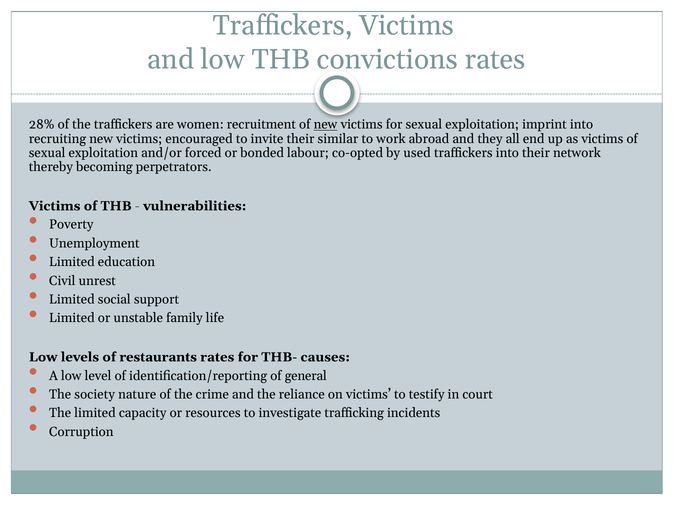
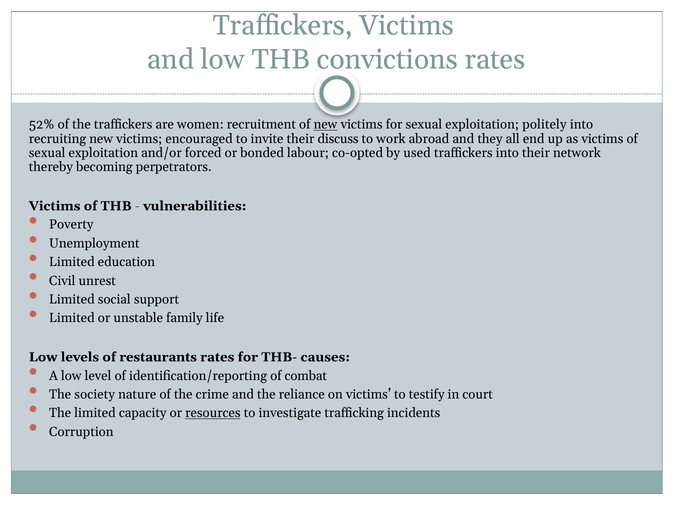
28%: 28% -> 52%
imprint: imprint -> politely
similar: similar -> discuss
general: general -> combat
resources underline: none -> present
